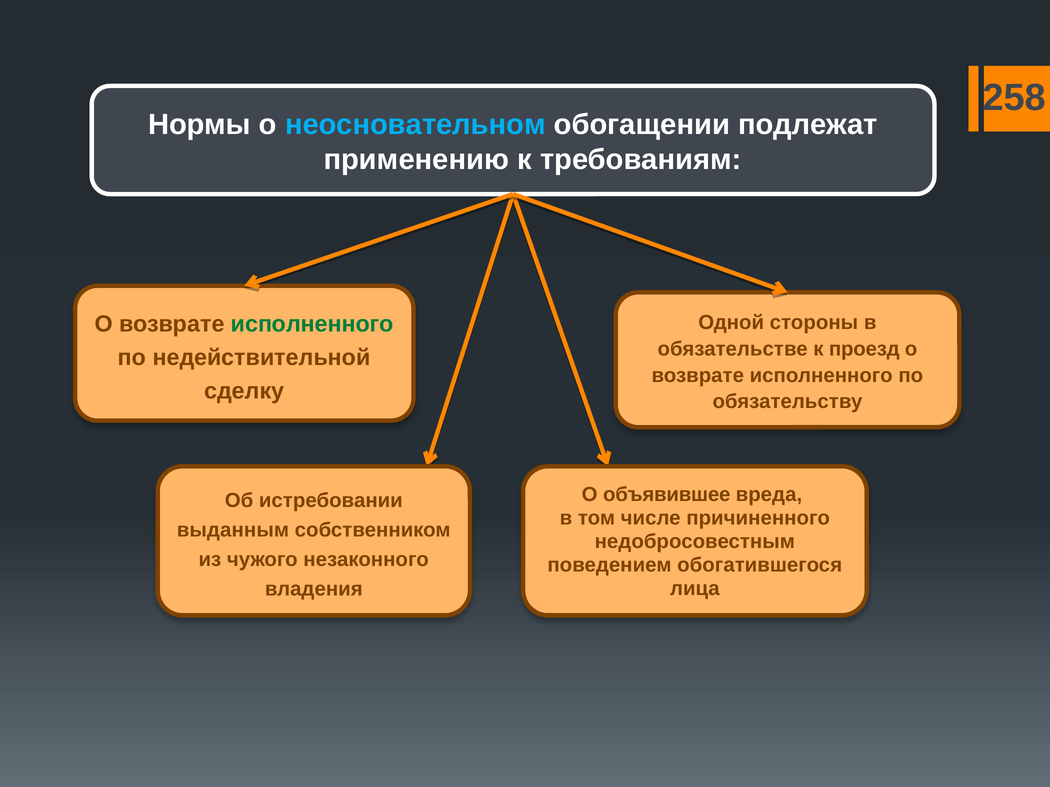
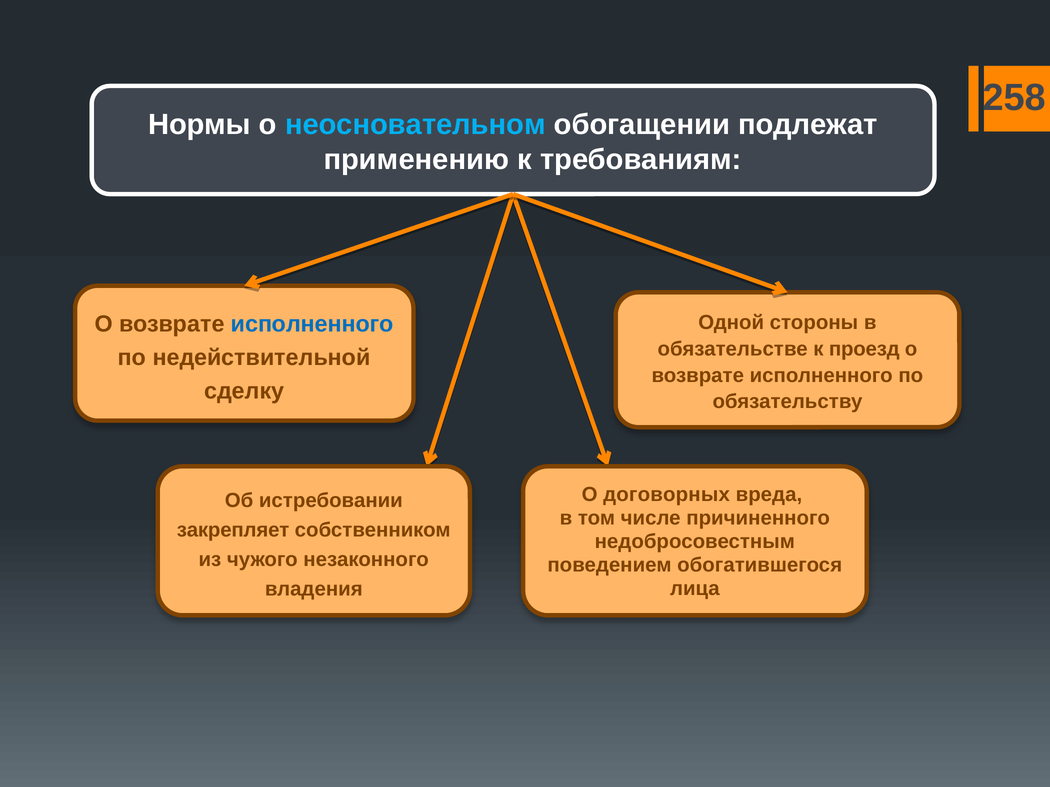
исполненного at (312, 324) colour: green -> blue
объявившее: объявившее -> договорных
выданным: выданным -> закрепляет
